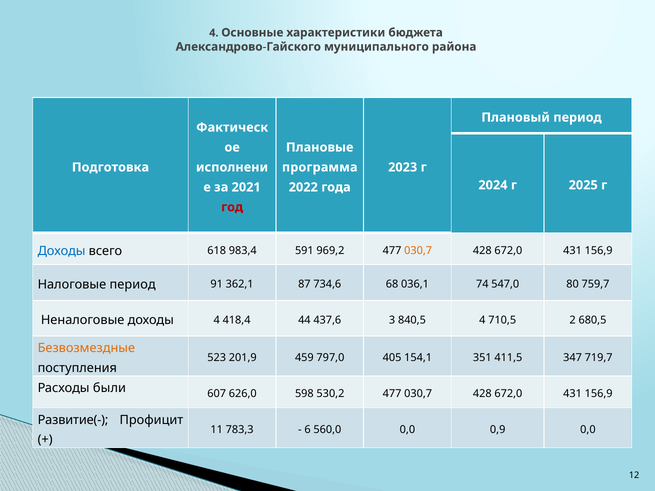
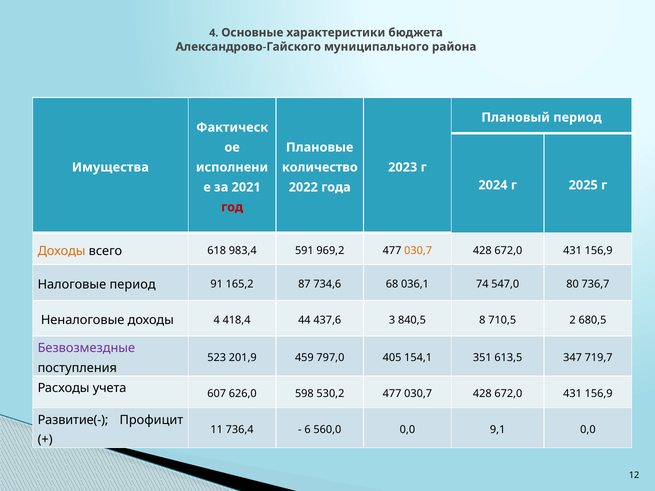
Подготовка: Подготовка -> Имущества
программа: программа -> количество
Доходы at (62, 251) colour: blue -> orange
362,1: 362,1 -> 165,2
759,7: 759,7 -> 736,7
840,5 4: 4 -> 8
Безвозмездные colour: orange -> purple
411,5: 411,5 -> 613,5
были: были -> учета
783,3: 783,3 -> 736,4
0,9: 0,9 -> 9,1
